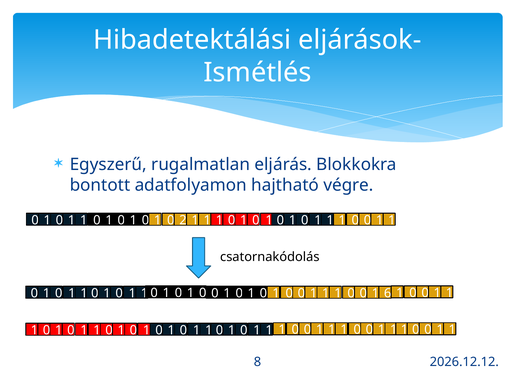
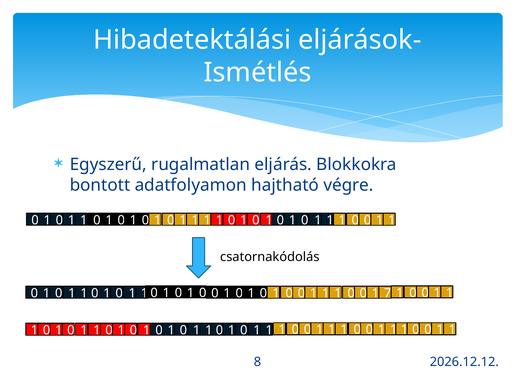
2 at (183, 220): 2 -> 1
6: 6 -> 7
